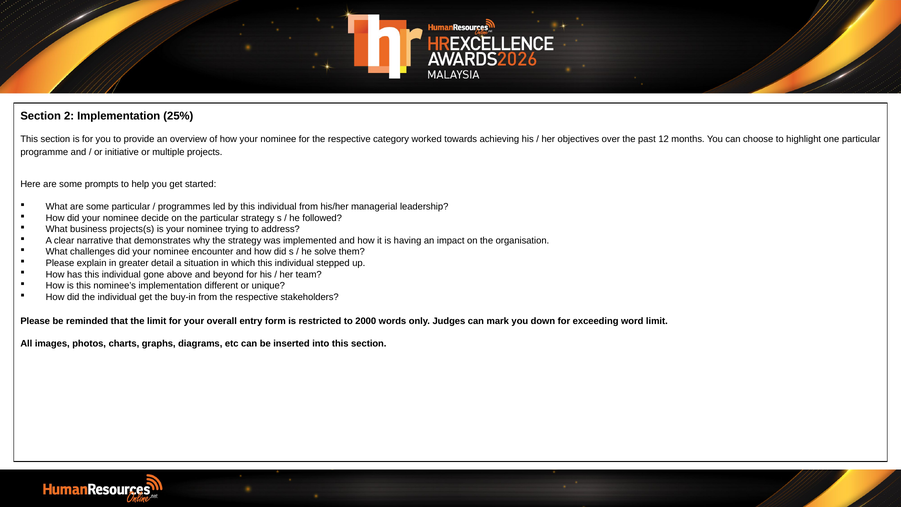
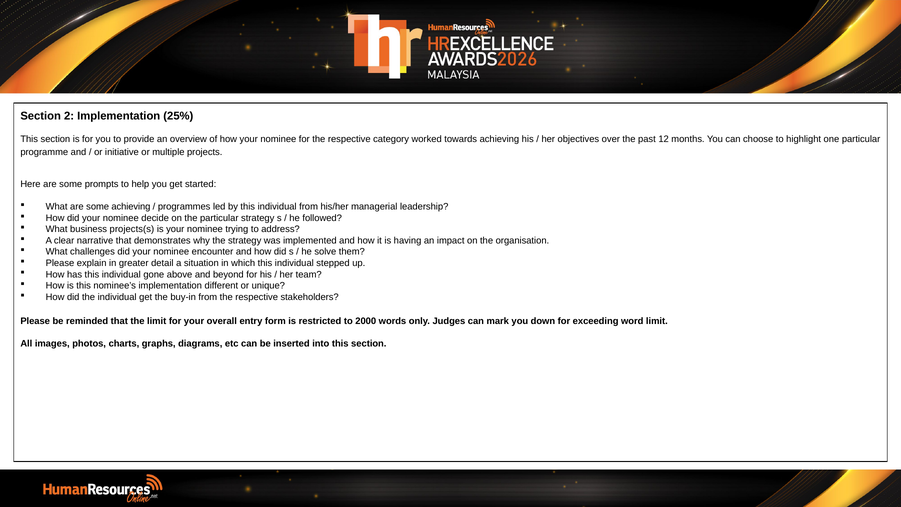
some particular: particular -> achieving
